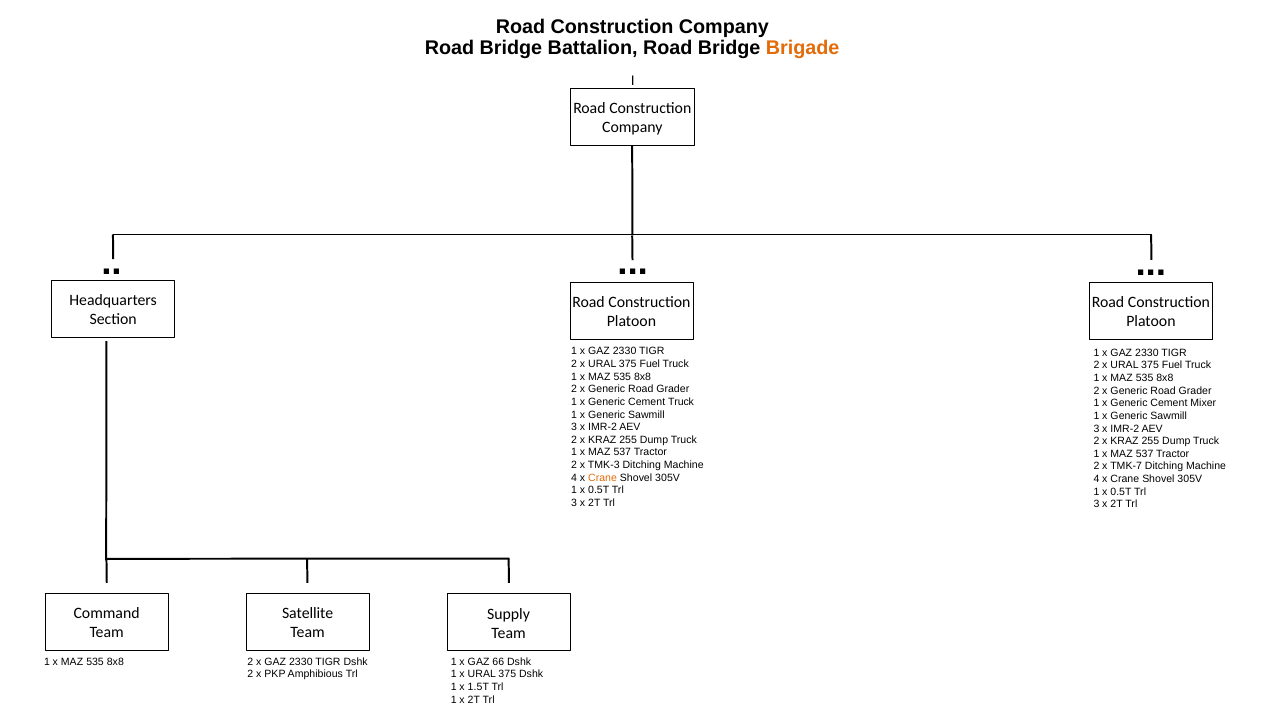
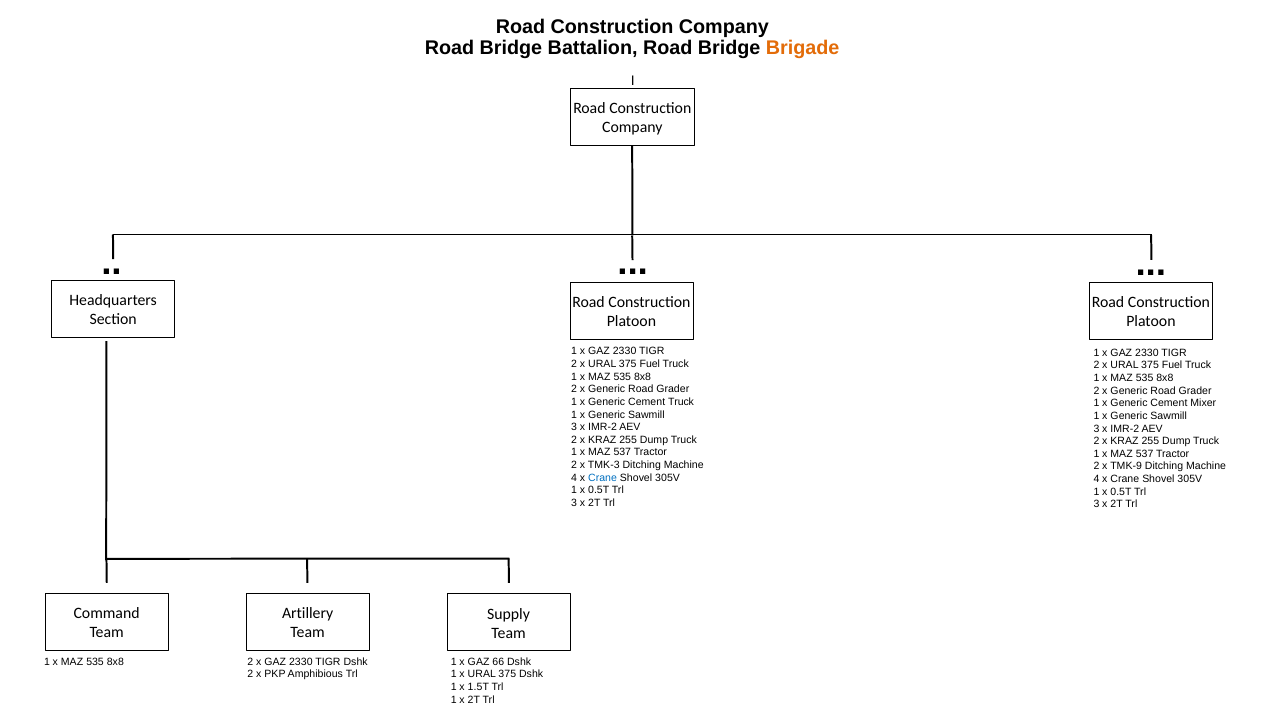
TMK-7: TMK-7 -> TMK-9
Crane at (603, 477) colour: orange -> blue
Satellite: Satellite -> Artillery
